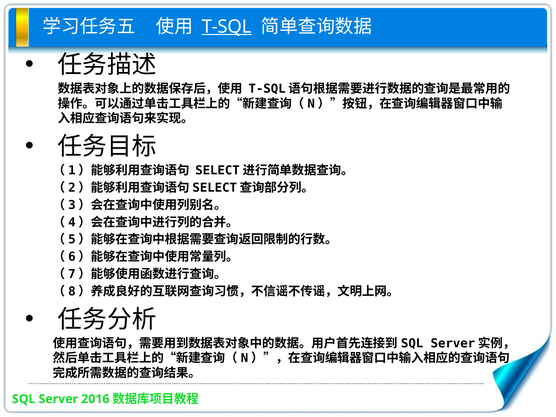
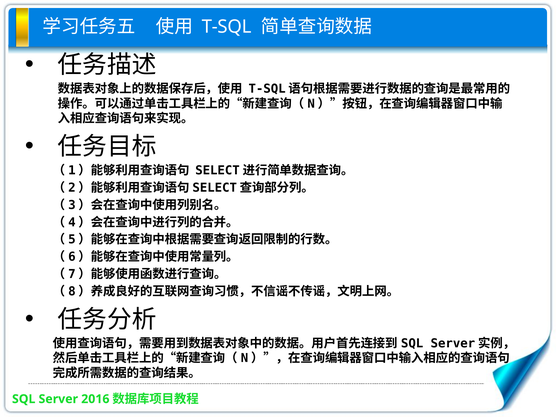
T-SQL underline: present -> none
